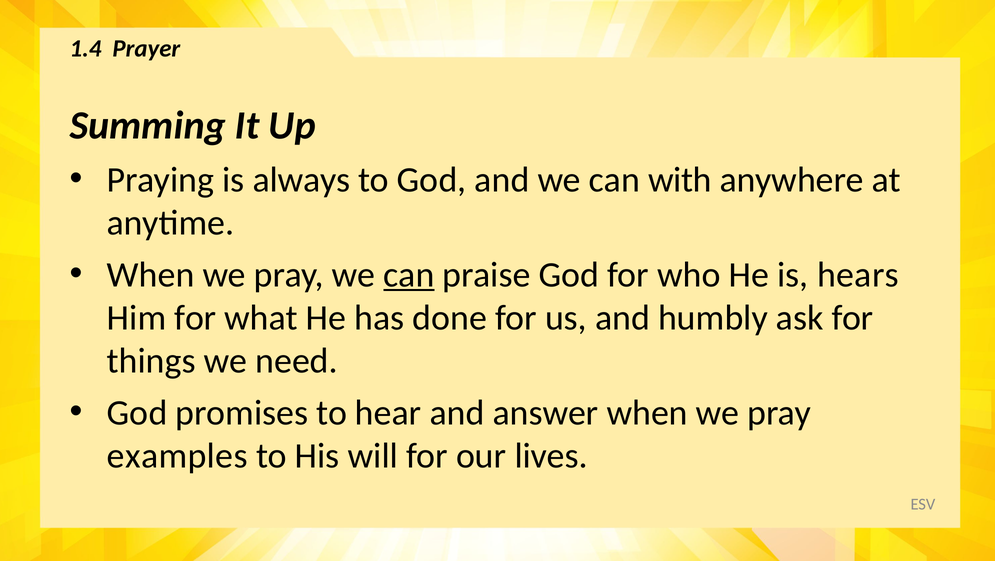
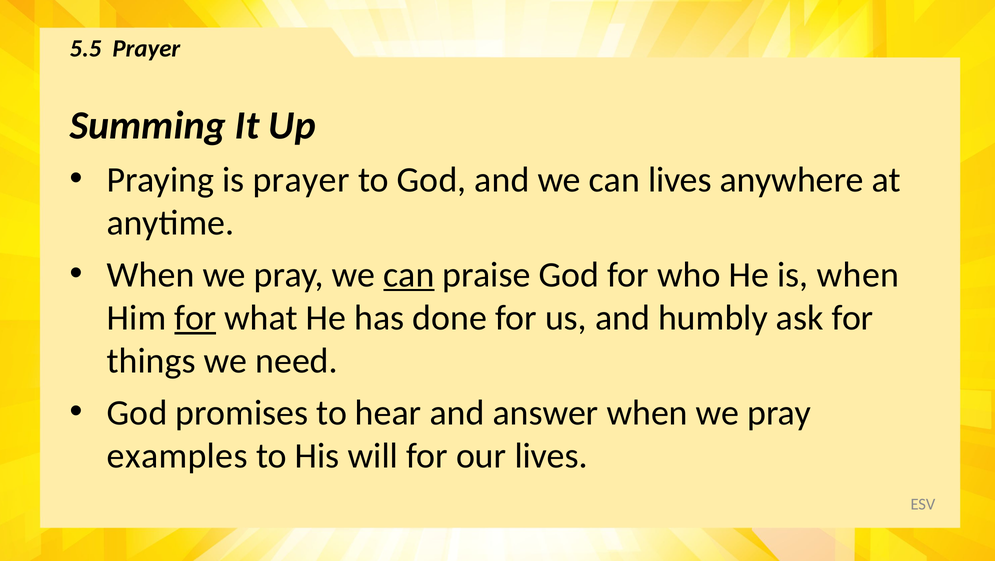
1.4: 1.4 -> 5.5
is always: always -> prayer
can with: with -> lives
is hears: hears -> when
for at (195, 318) underline: none -> present
